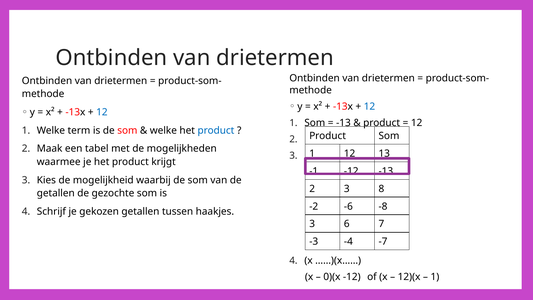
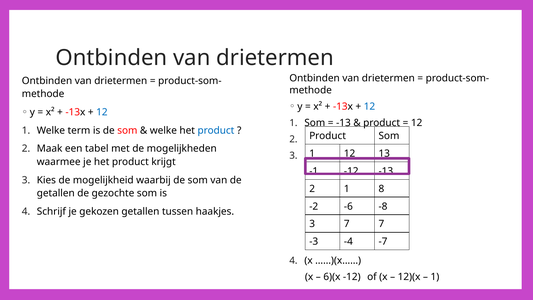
3 at (347, 189): 3 -> 1
3 6: 6 -> 7
0)(x: 0)(x -> 6)(x
